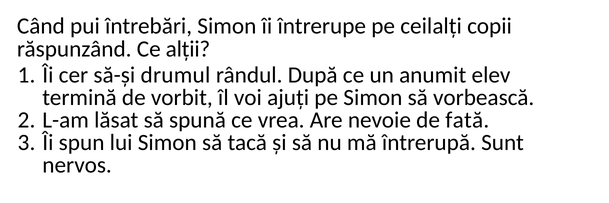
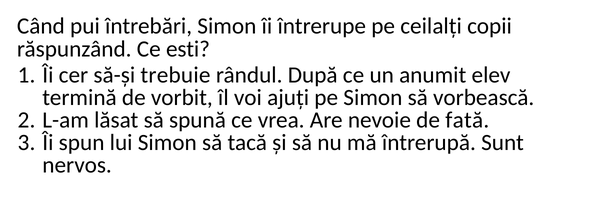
alții: alții -> esti
drumul: drumul -> trebuie
